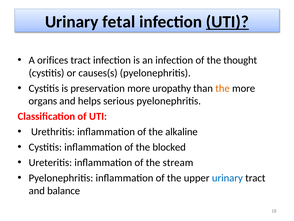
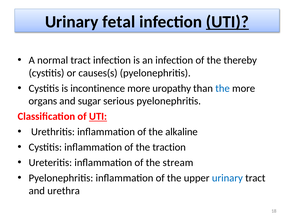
orifices: orifices -> normal
thought: thought -> thereby
preservation: preservation -> incontinence
the at (223, 88) colour: orange -> blue
helps: helps -> sugar
UTI at (98, 116) underline: none -> present
blocked: blocked -> traction
balance: balance -> urethra
